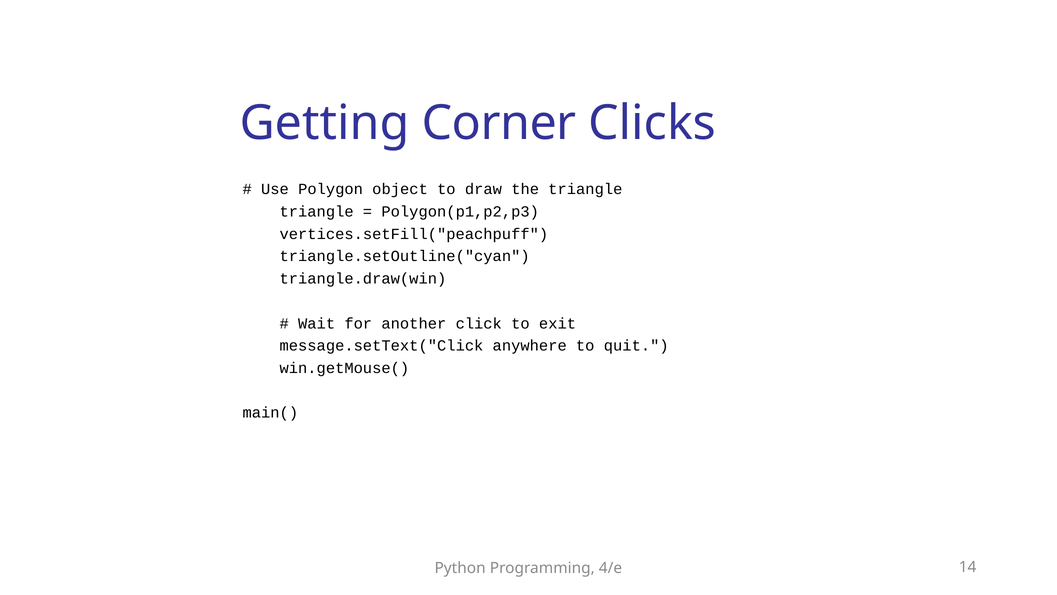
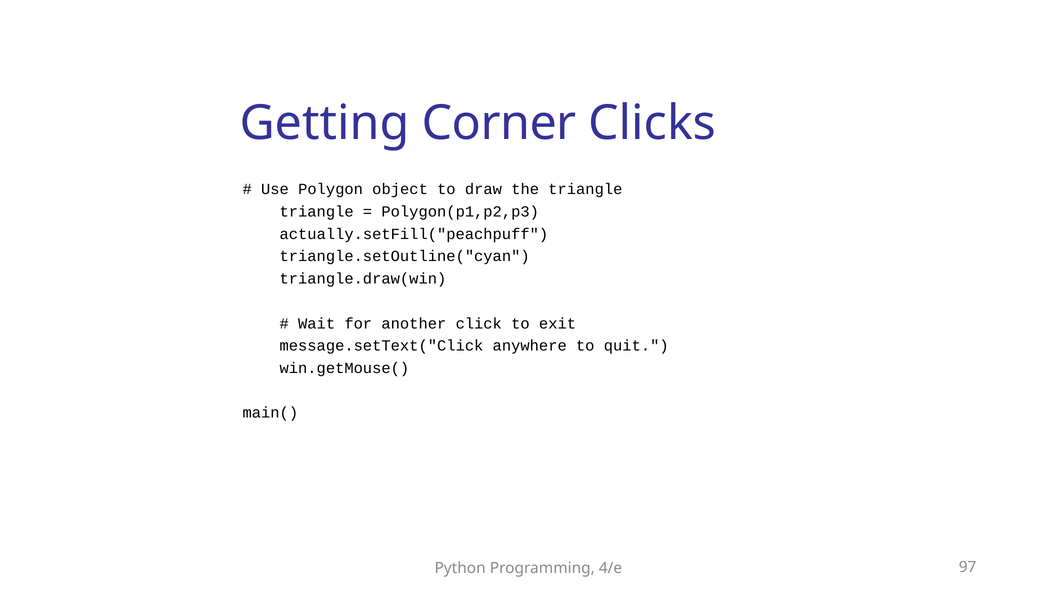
vertices.setFill("peachpuff: vertices.setFill("peachpuff -> actually.setFill("peachpuff
14: 14 -> 97
